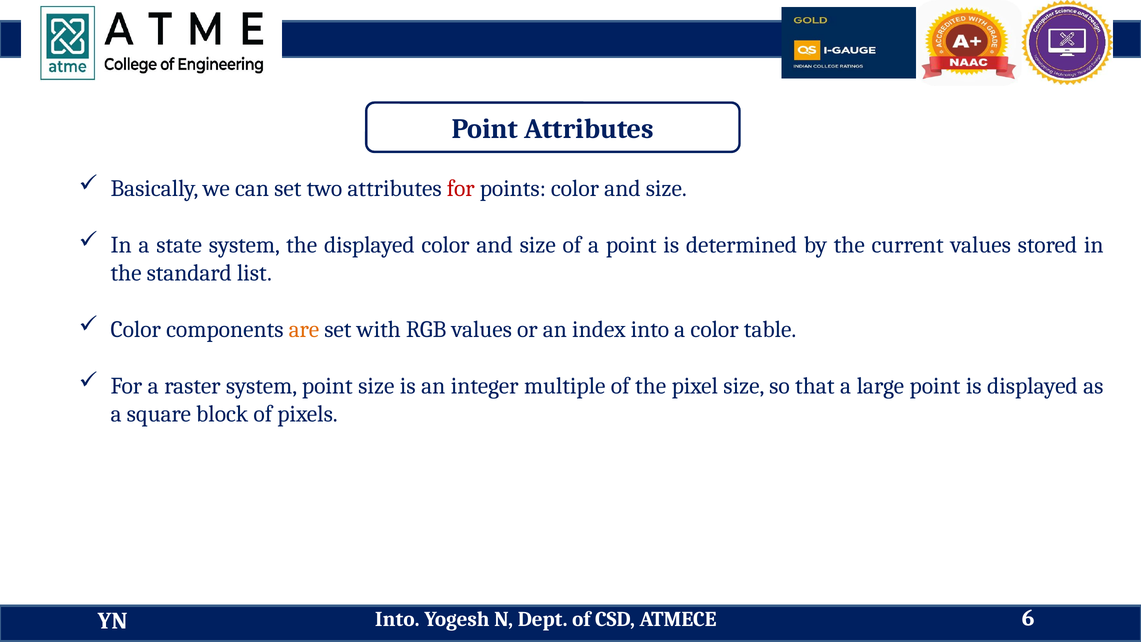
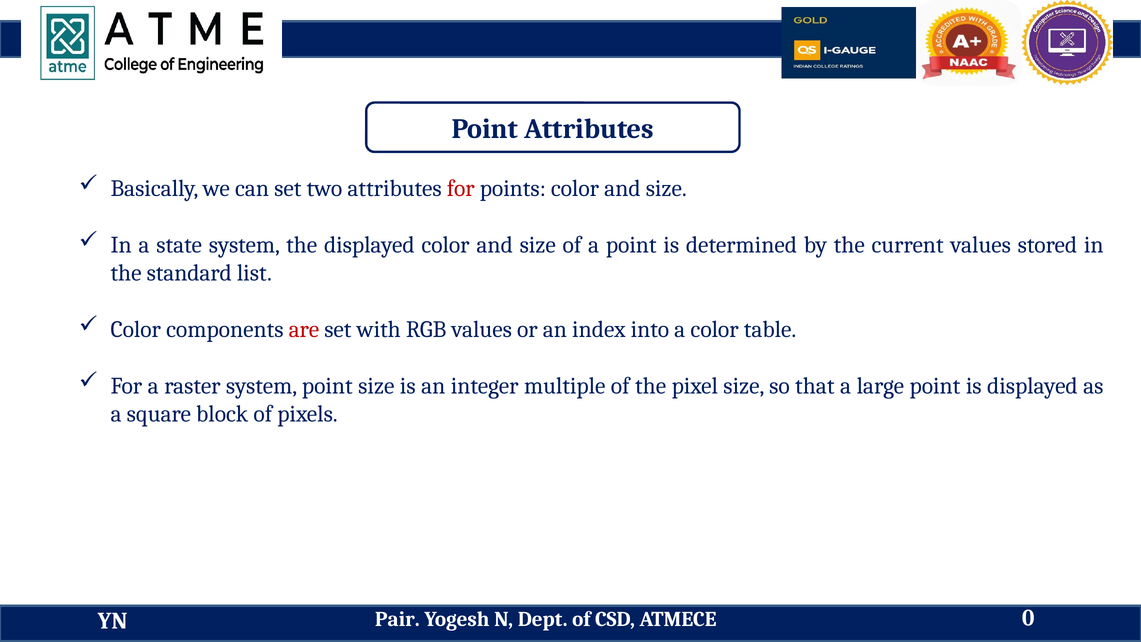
are colour: orange -> red
Into at (397, 619): Into -> Pair
6: 6 -> 0
